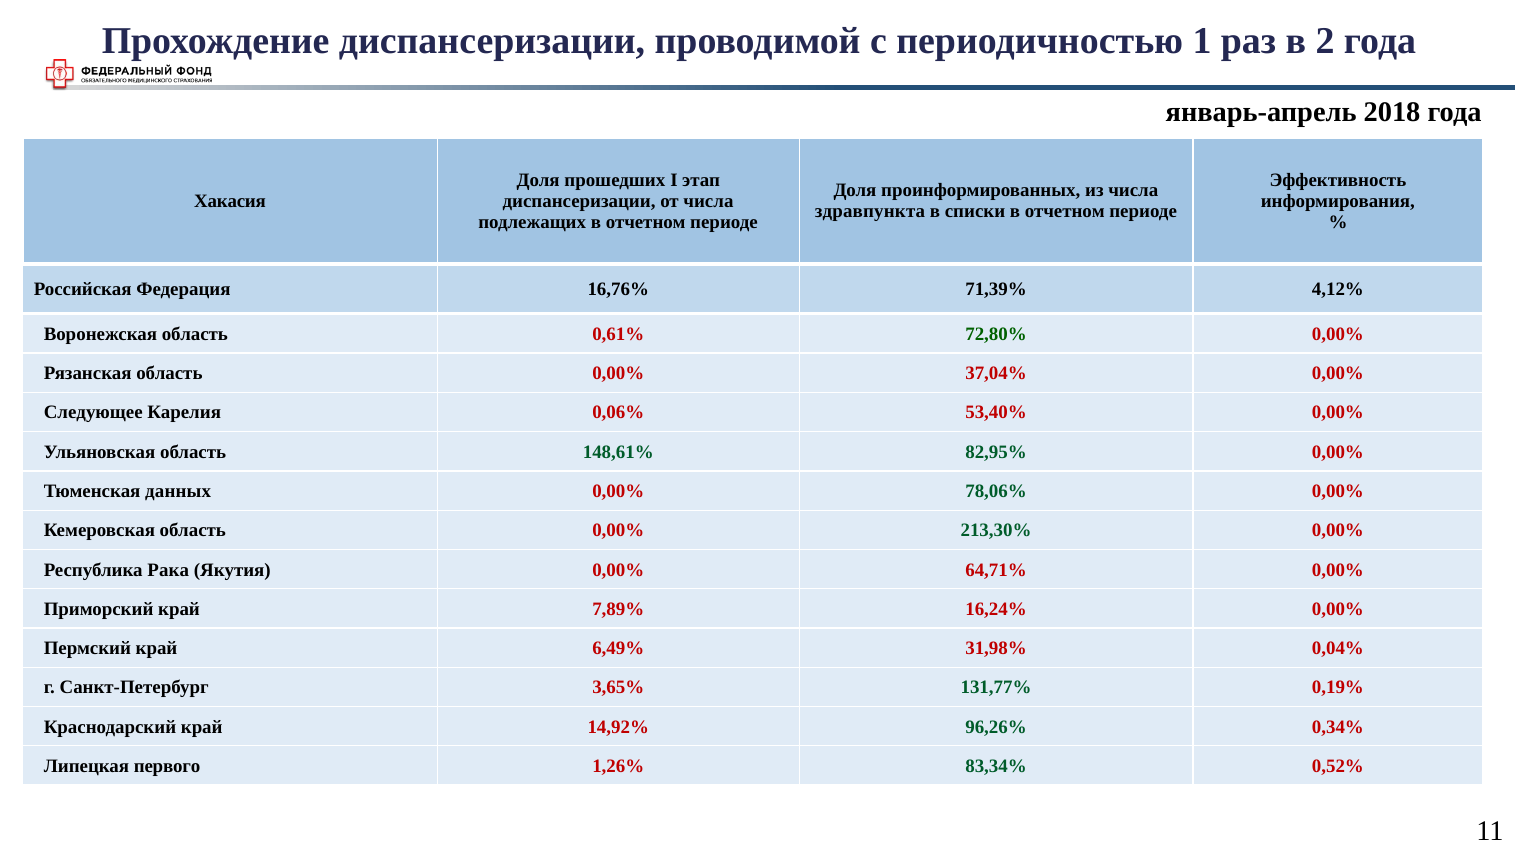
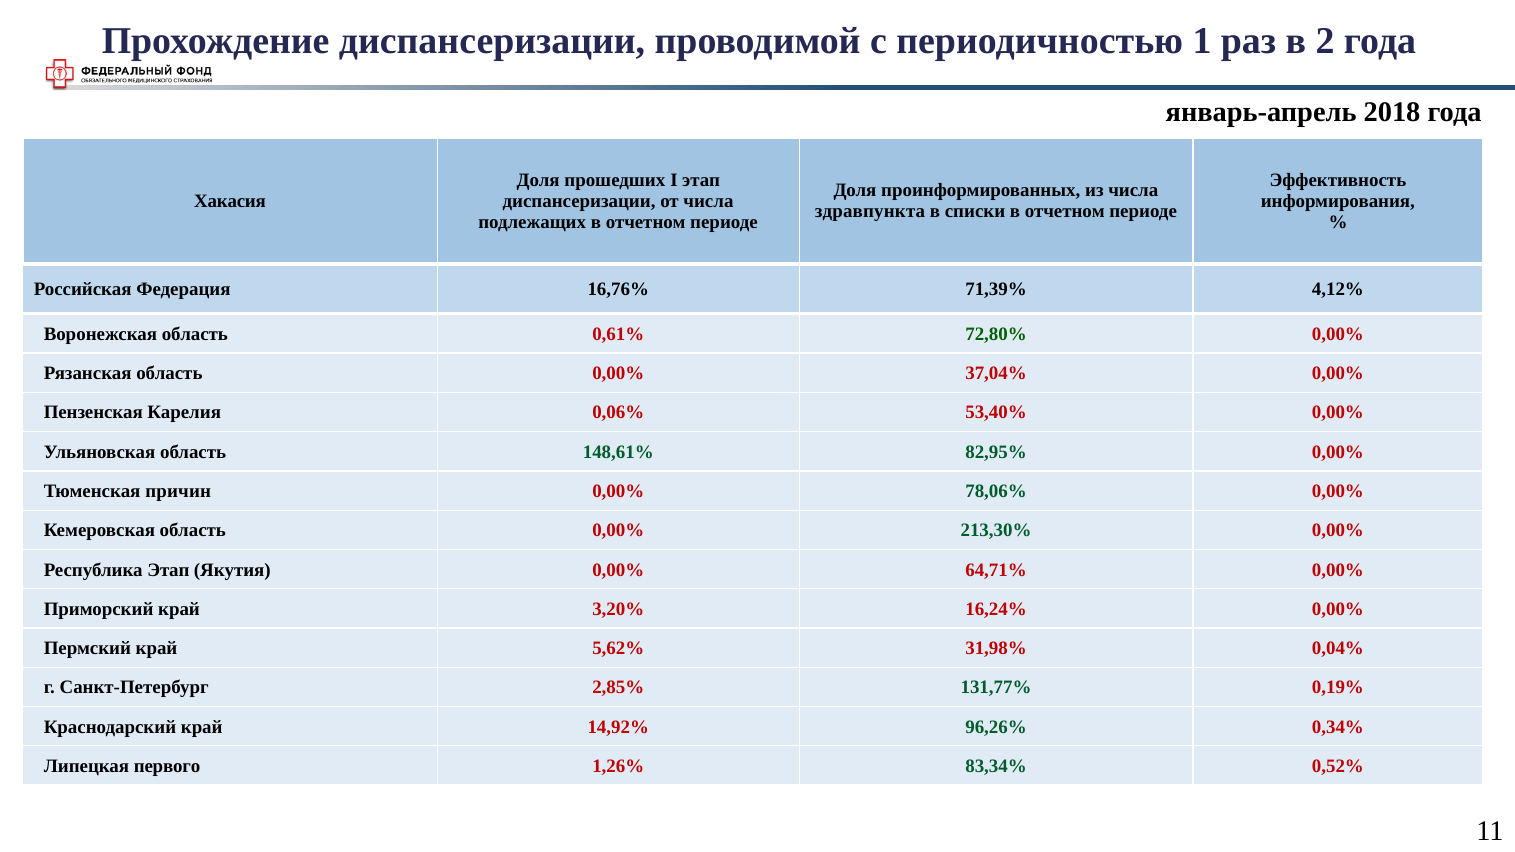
Следующее: Следующее -> Пензенская
данных: данных -> причин
Республика Рака: Рака -> Этап
7,89%: 7,89% -> 3,20%
6,49%: 6,49% -> 5,62%
3,65%: 3,65% -> 2,85%
